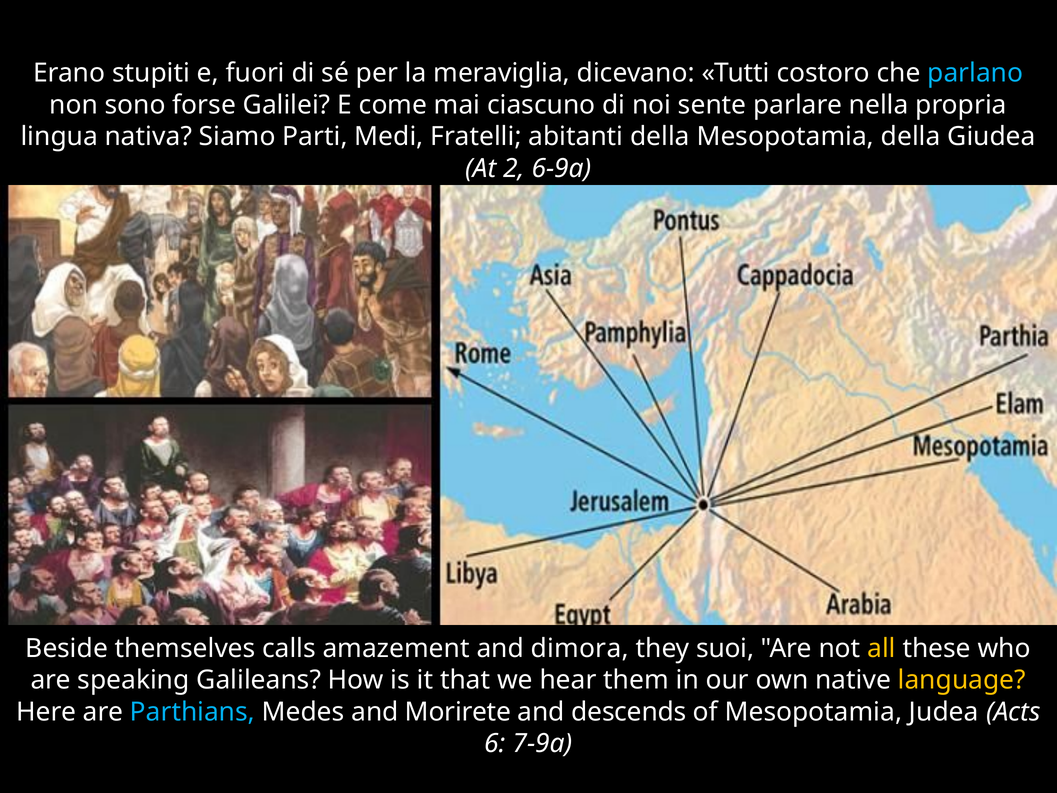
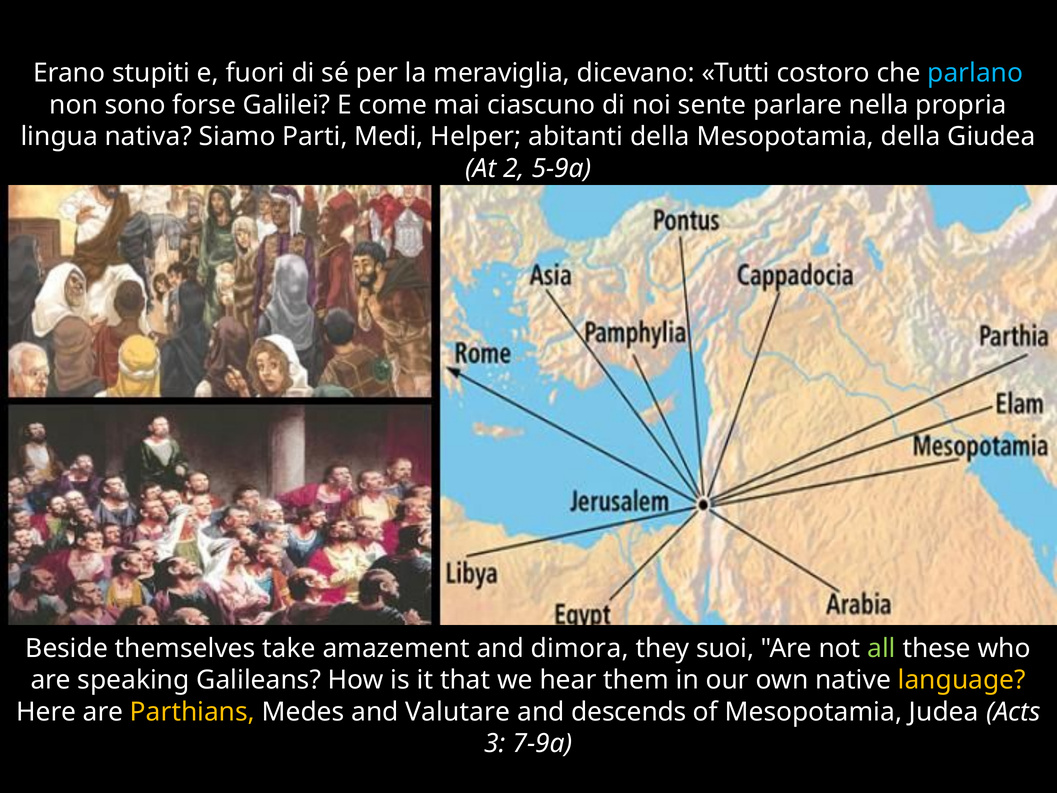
Fratelli: Fratelli -> Helper
6-9a: 6-9a -> 5-9a
calls: calls -> take
all colour: yellow -> light green
Parthians colour: light blue -> yellow
Morirete: Morirete -> Valutare
6: 6 -> 3
